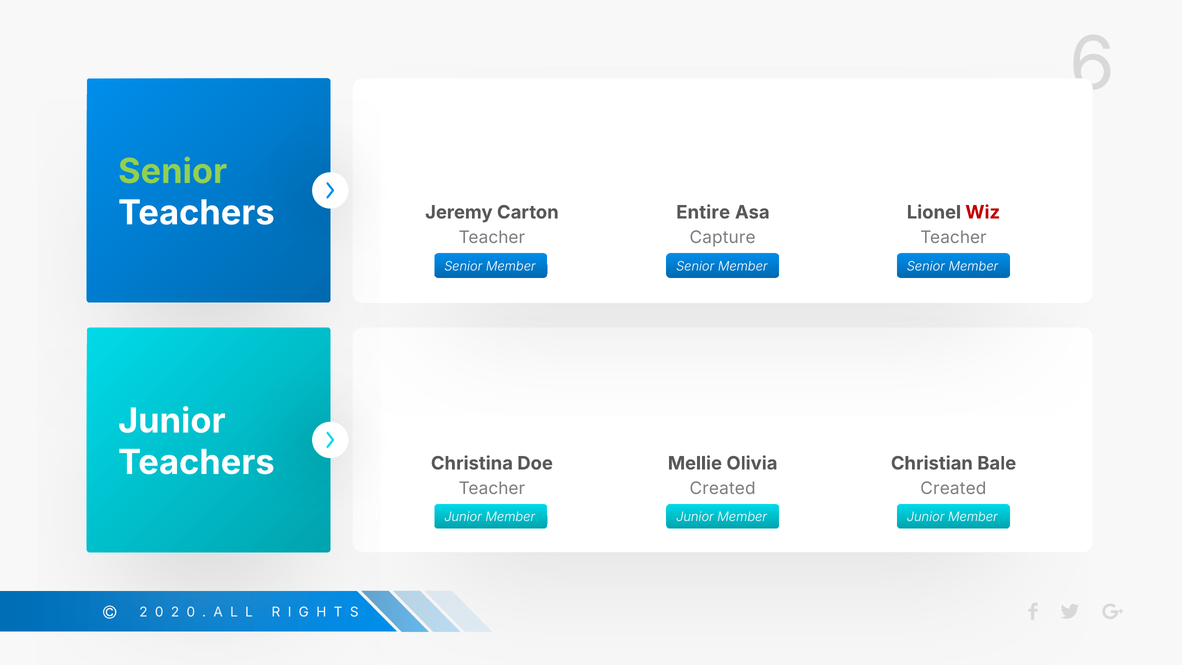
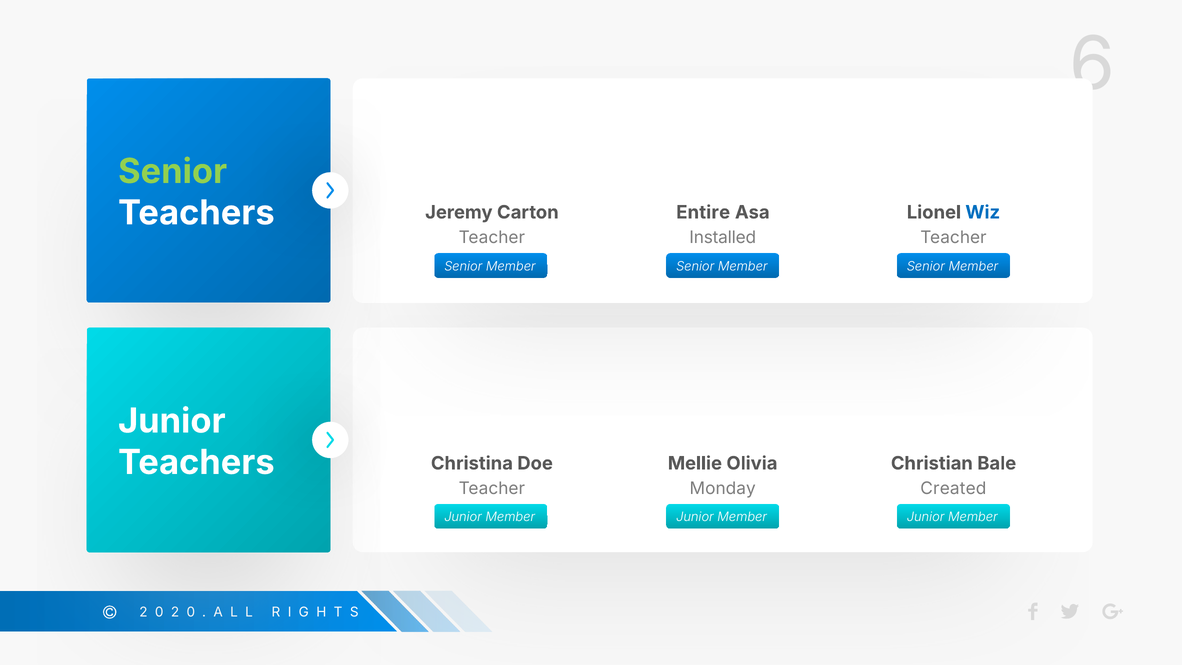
Wiz colour: red -> blue
Capture: Capture -> Installed
Created at (723, 489): Created -> Monday
